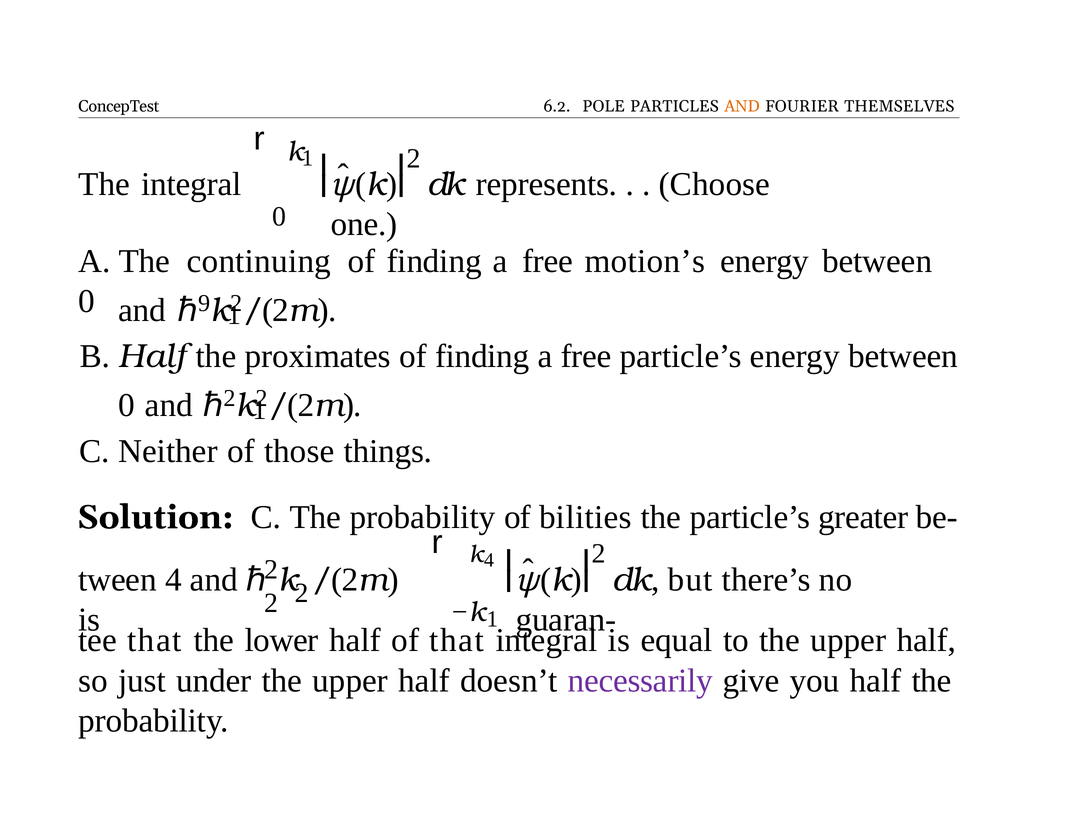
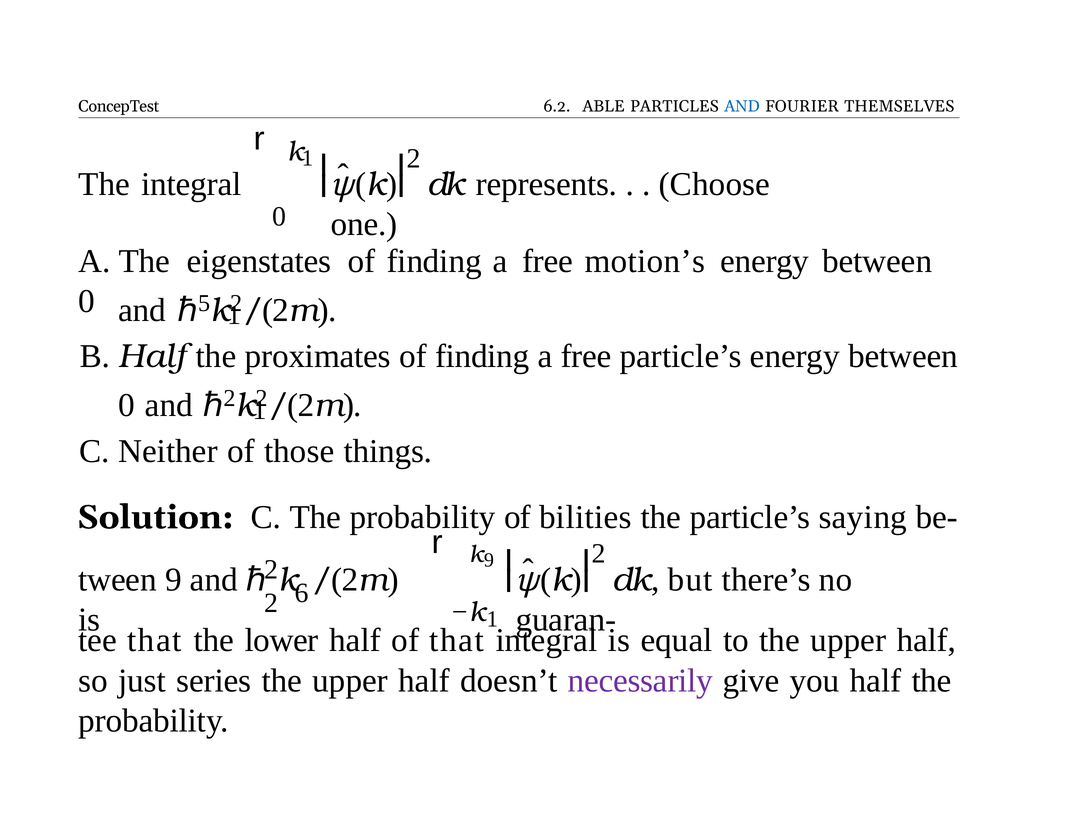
POLE: POLE -> ABLE
AND at (742, 106) colour: orange -> blue
continuing: continuing -> eigenstates
9: 9 -> 5
greater: greater -> saying
k 4: 4 -> 9
tween 4: 4 -> 9
2 at (302, 593): 2 -> 6
under: under -> series
